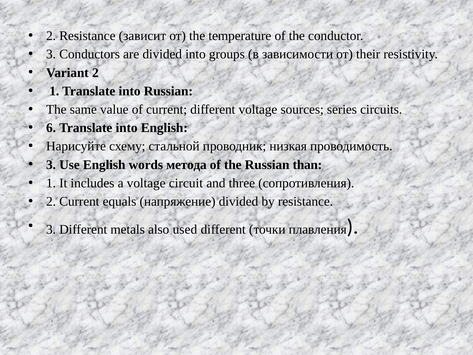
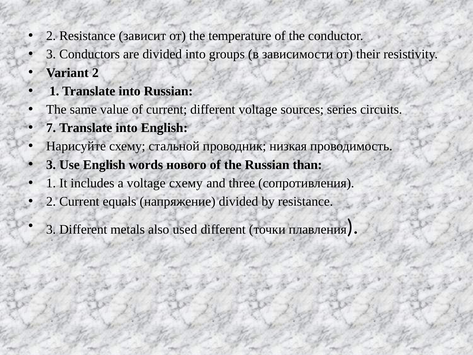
6: 6 -> 7
метода: метода -> нового
voltage circuit: circuit -> схему
